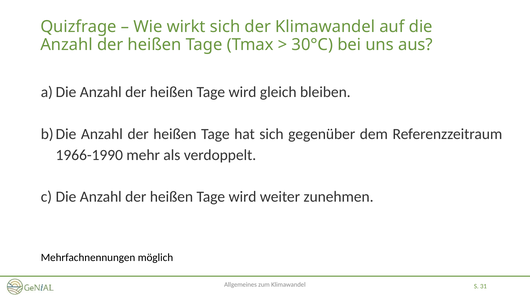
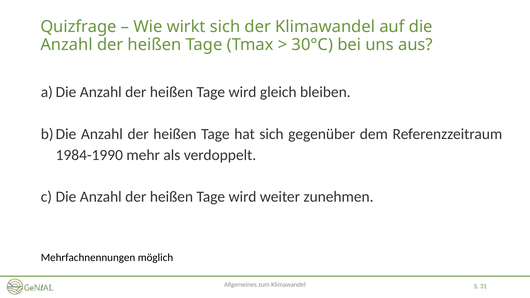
1966-1990: 1966-1990 -> 1984-1990
